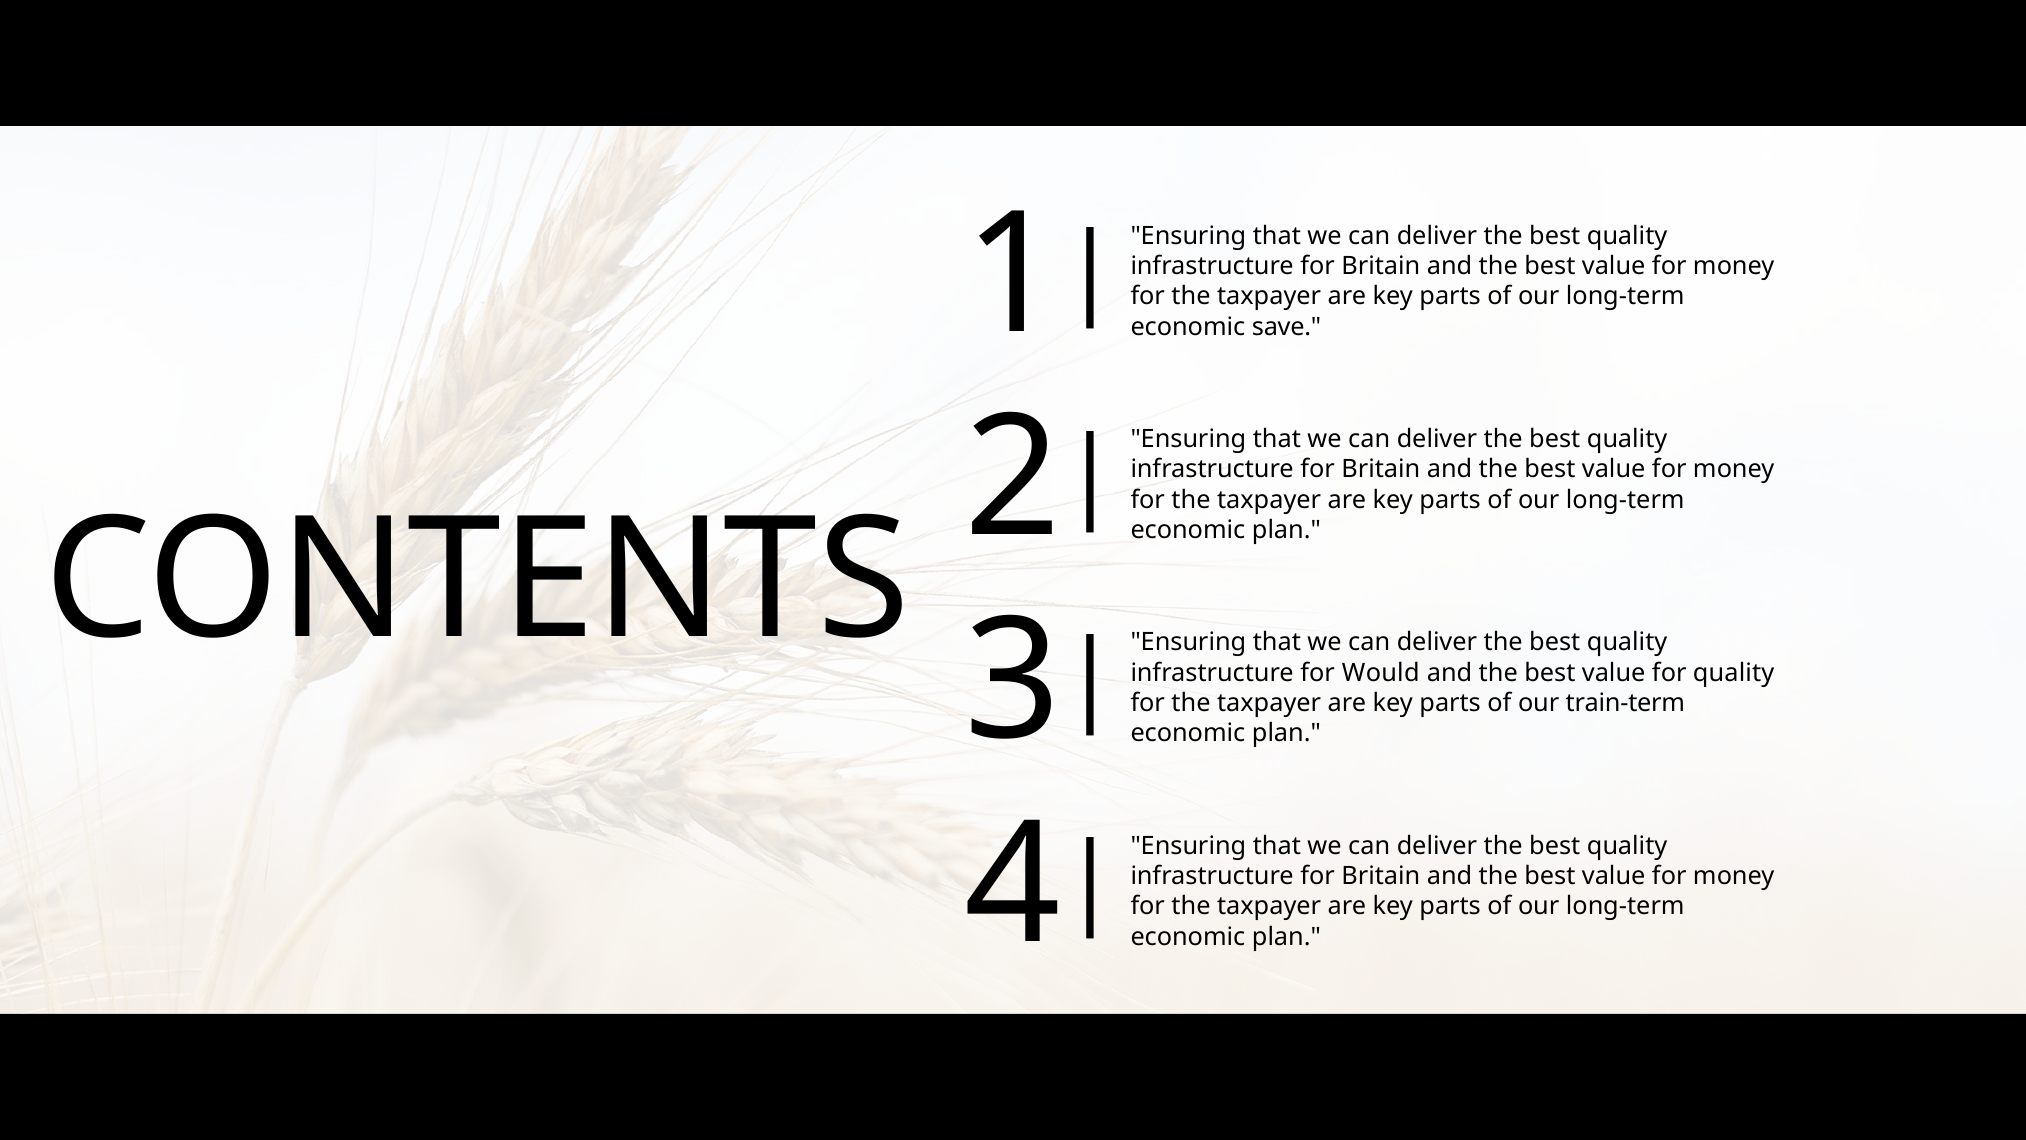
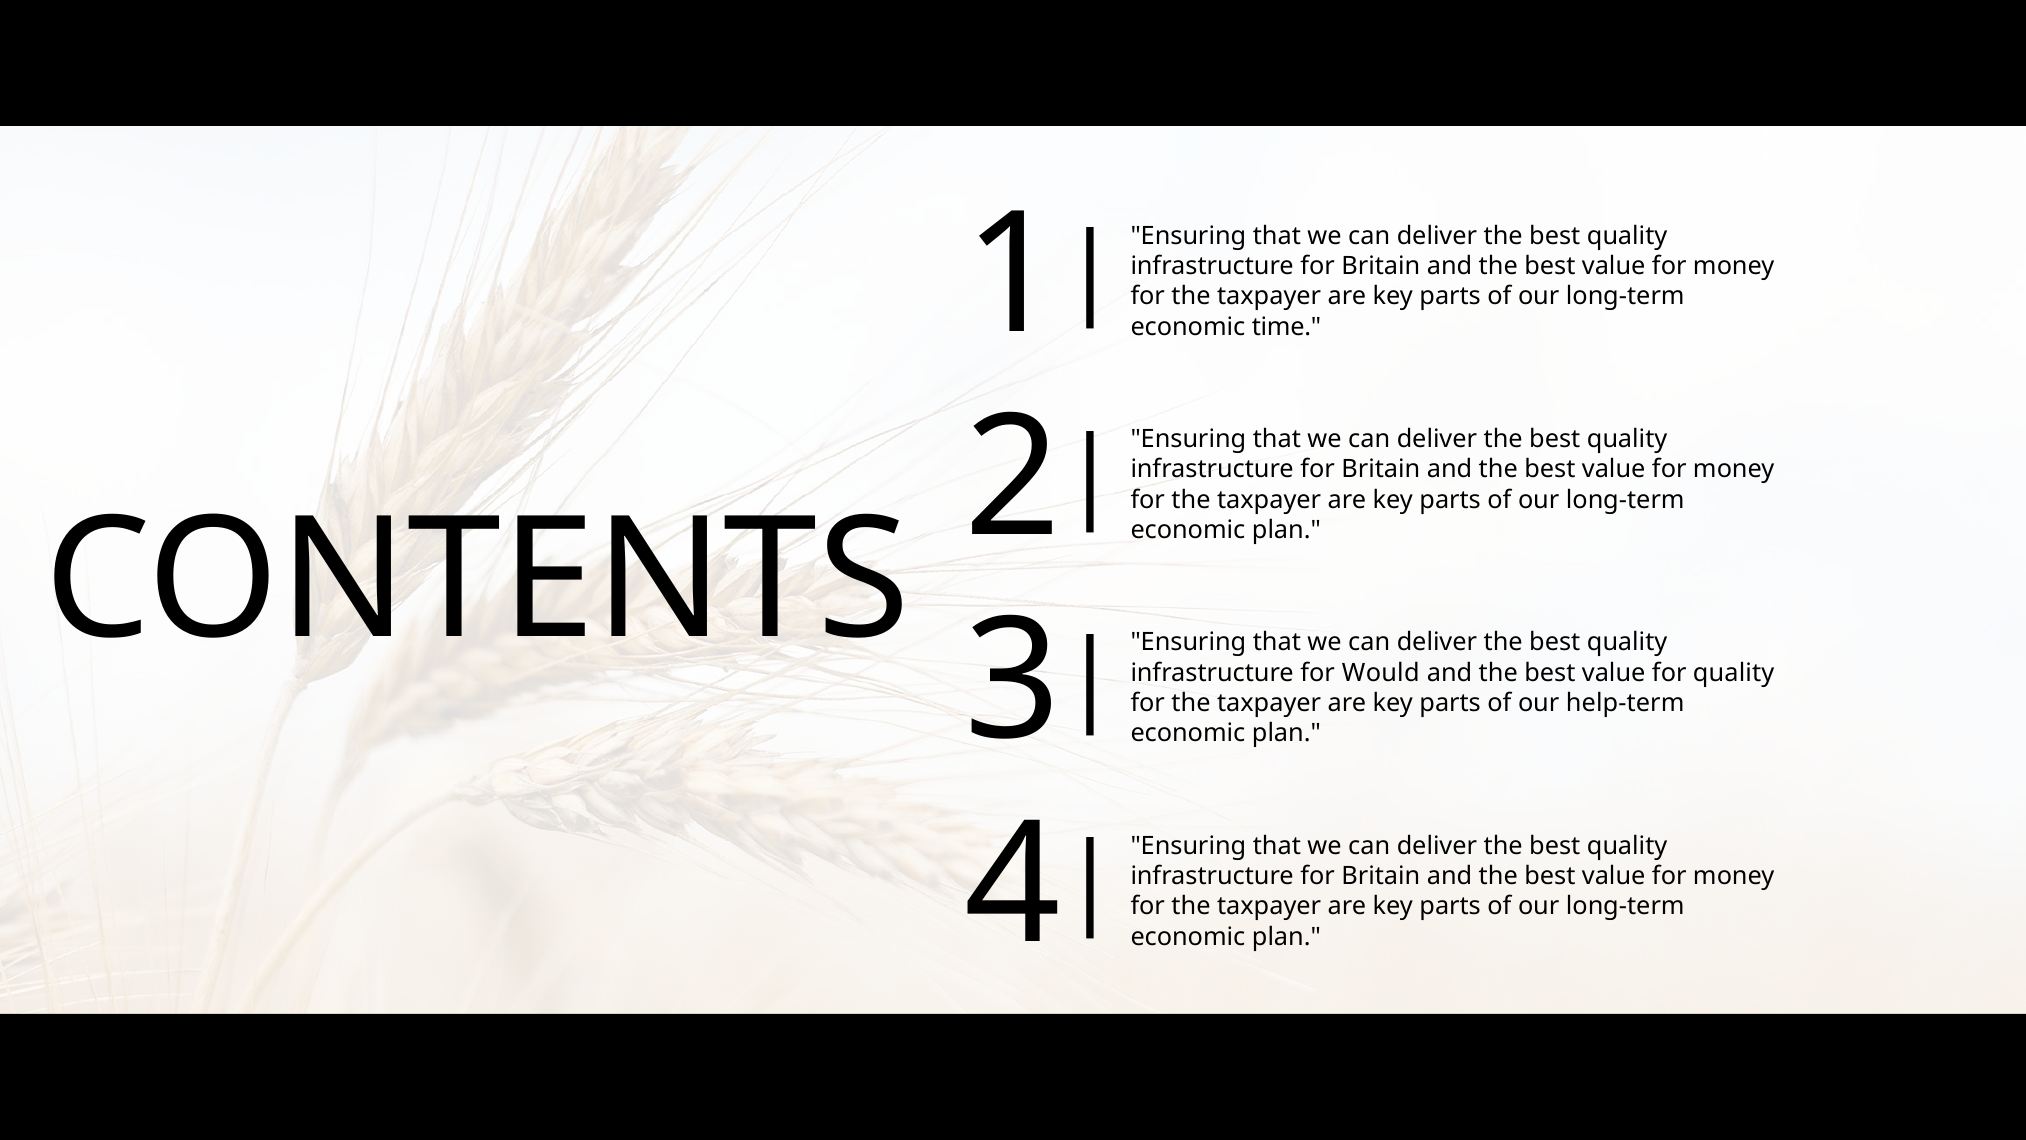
save: save -> time
train-term: train-term -> help-term
